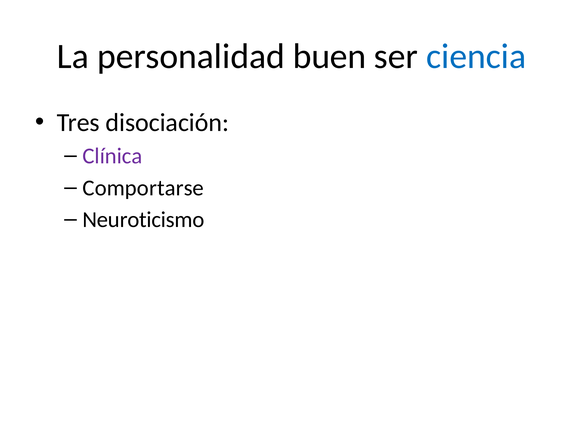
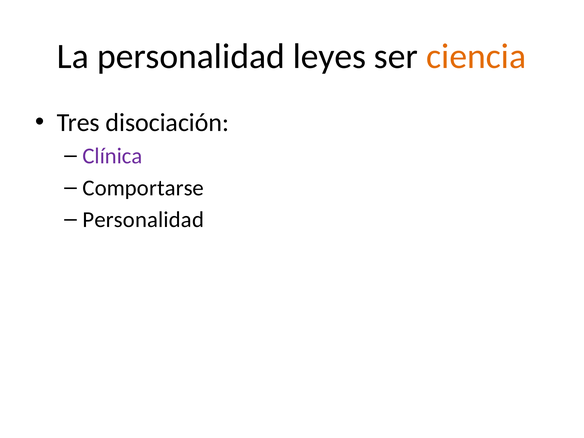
buen: buen -> leyes
ciencia colour: blue -> orange
Neuroticismo at (143, 220): Neuroticismo -> Personalidad
